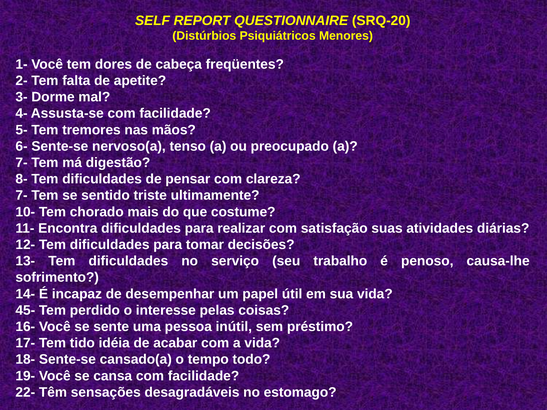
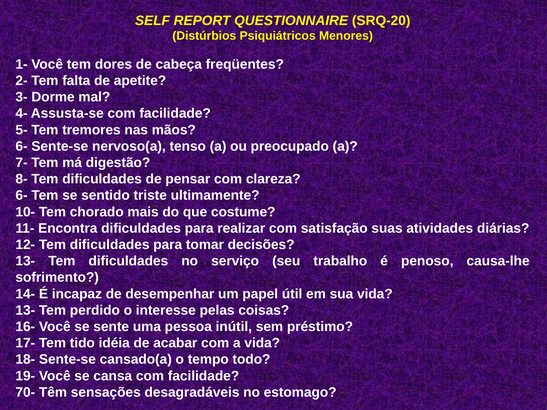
7- at (22, 196): 7- -> 6-
45- at (25, 310): 45- -> 13-
22-: 22- -> 70-
